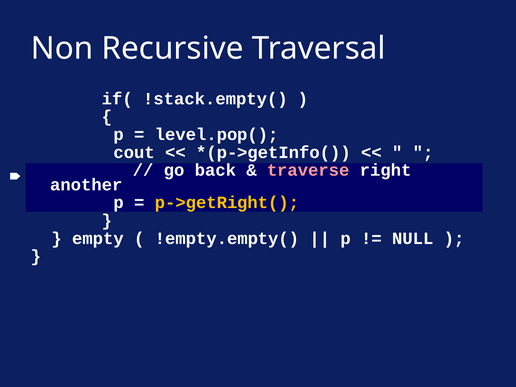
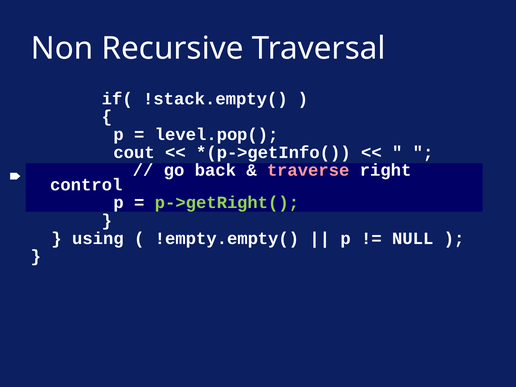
another: another -> control
p->getRight( colour: yellow -> light green
empty: empty -> using
